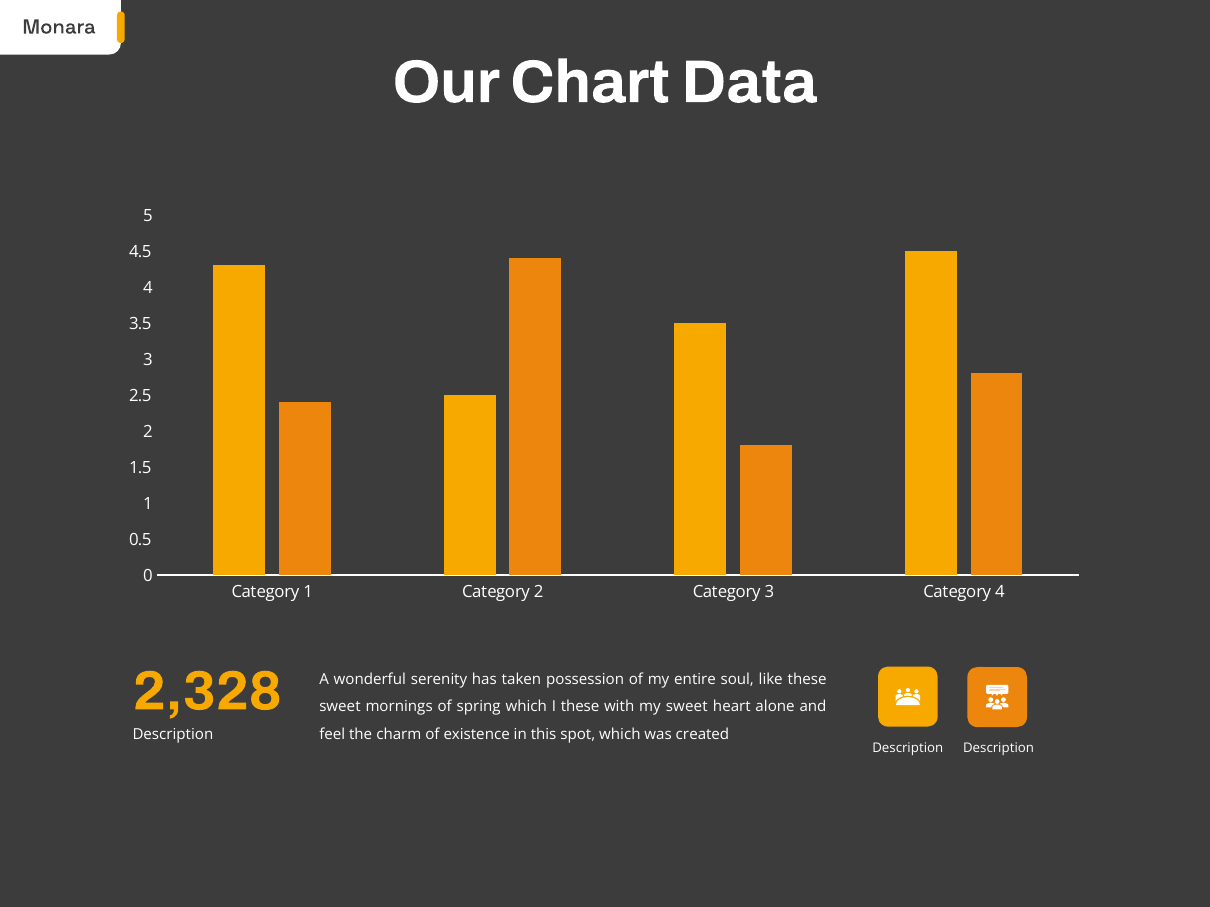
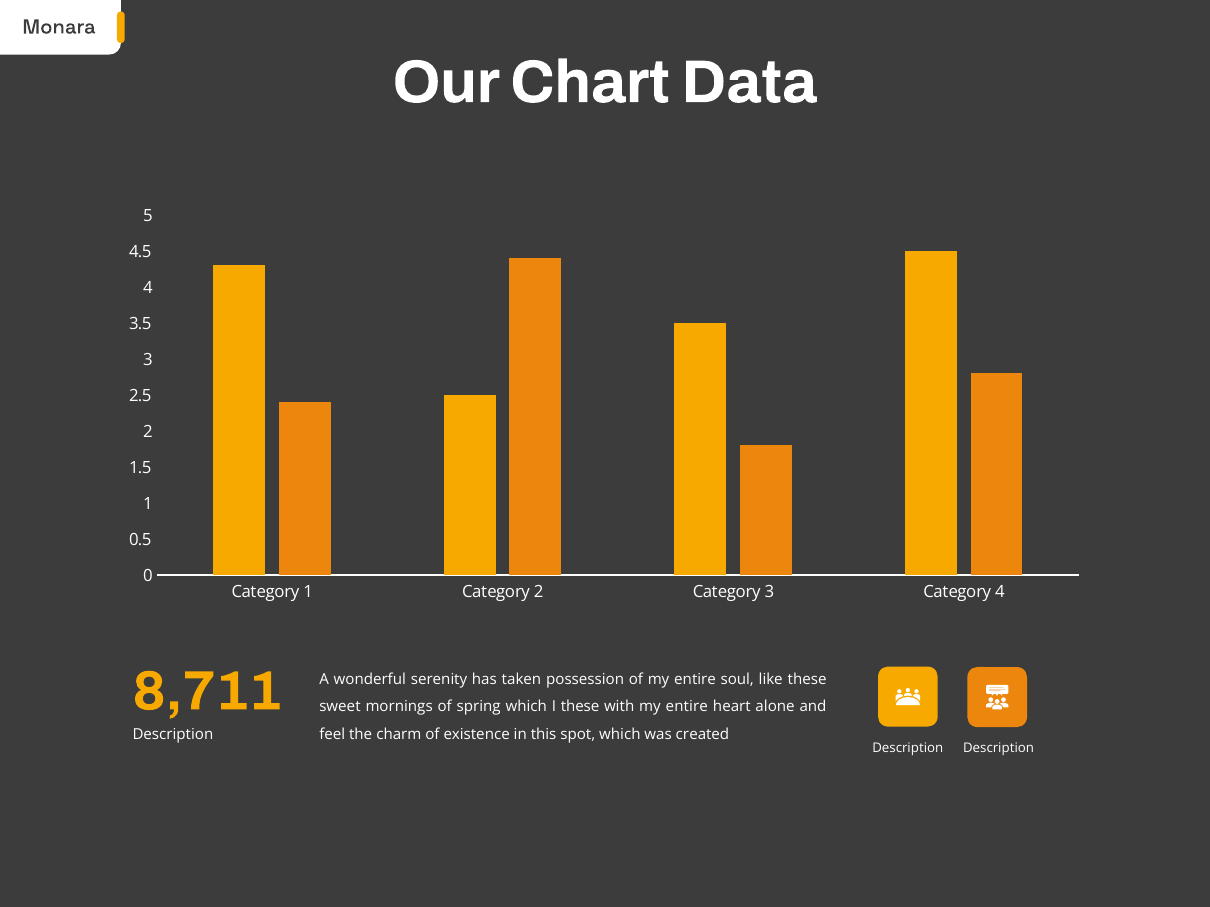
2,328: 2,328 -> 8,711
with my sweet: sweet -> entire
